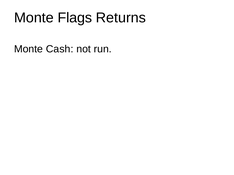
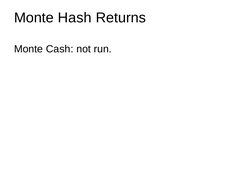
Flags: Flags -> Hash
